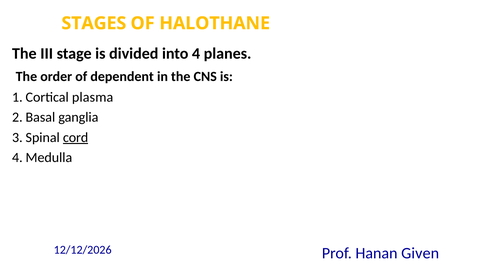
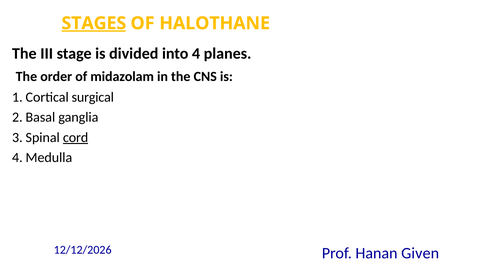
STAGES underline: none -> present
dependent: dependent -> midazolam
plasma: plasma -> surgical
